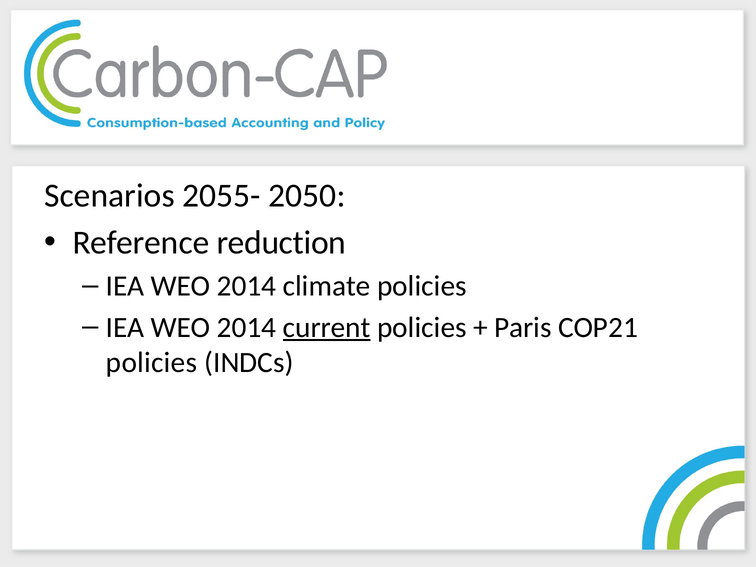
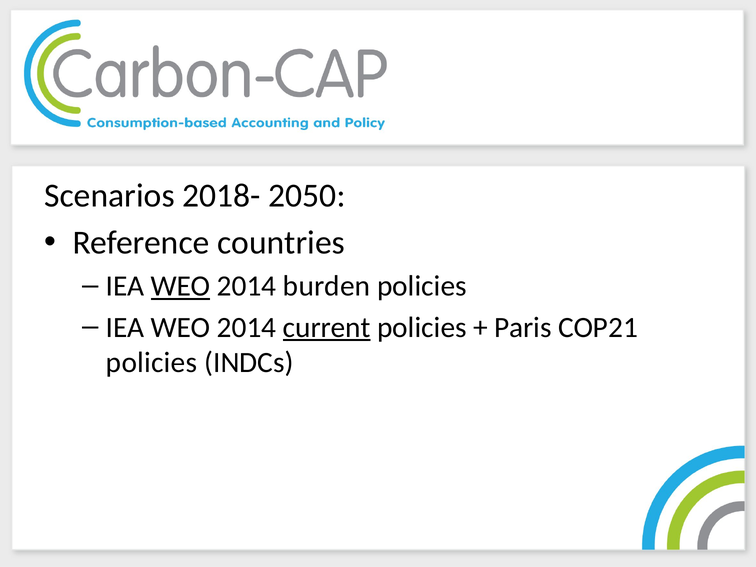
2055-: 2055- -> 2018-
reduction: reduction -> countries
WEO at (181, 286) underline: none -> present
climate: climate -> burden
